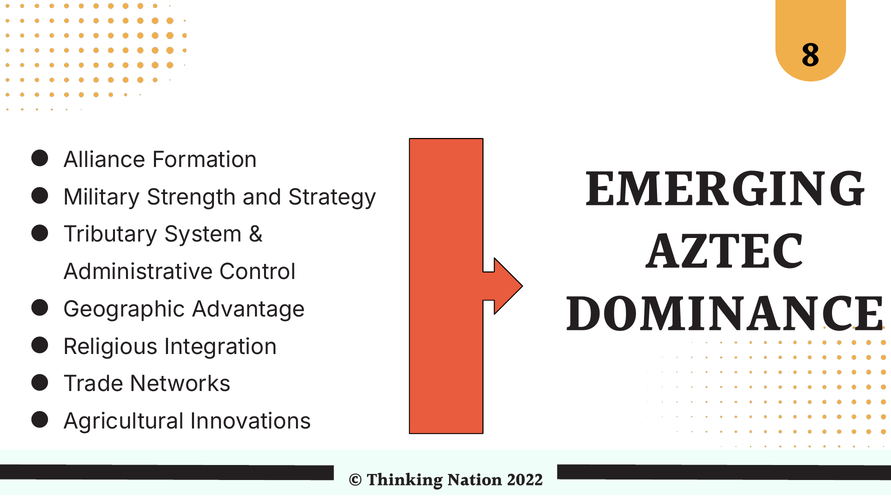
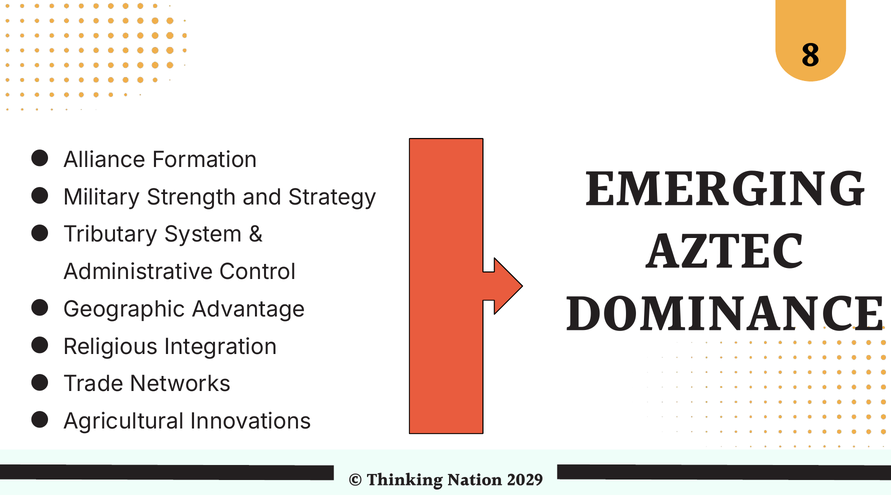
2022: 2022 -> 2029
